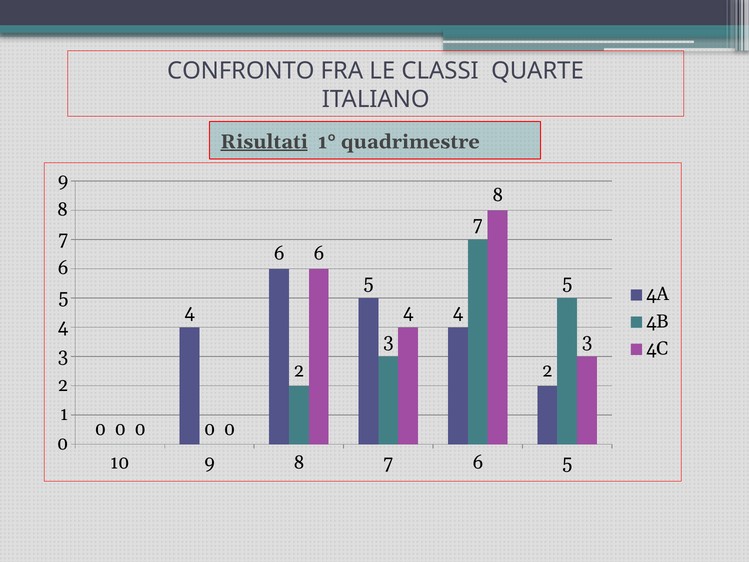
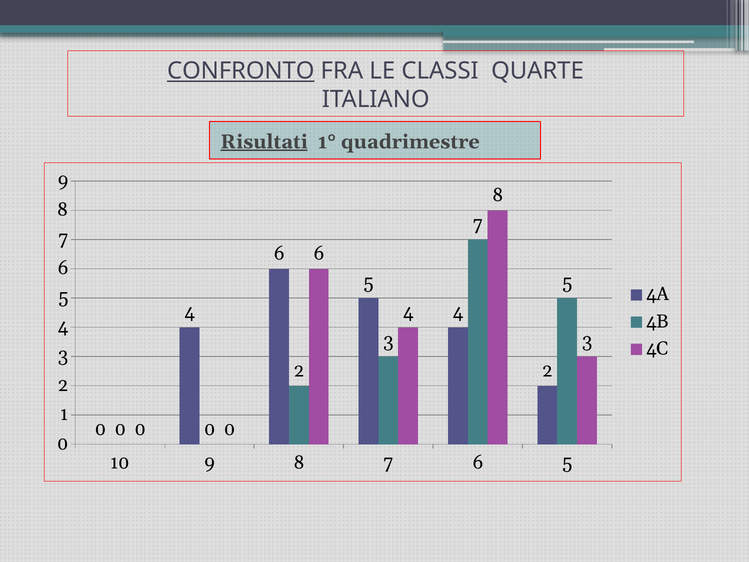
CONFRONTO underline: none -> present
